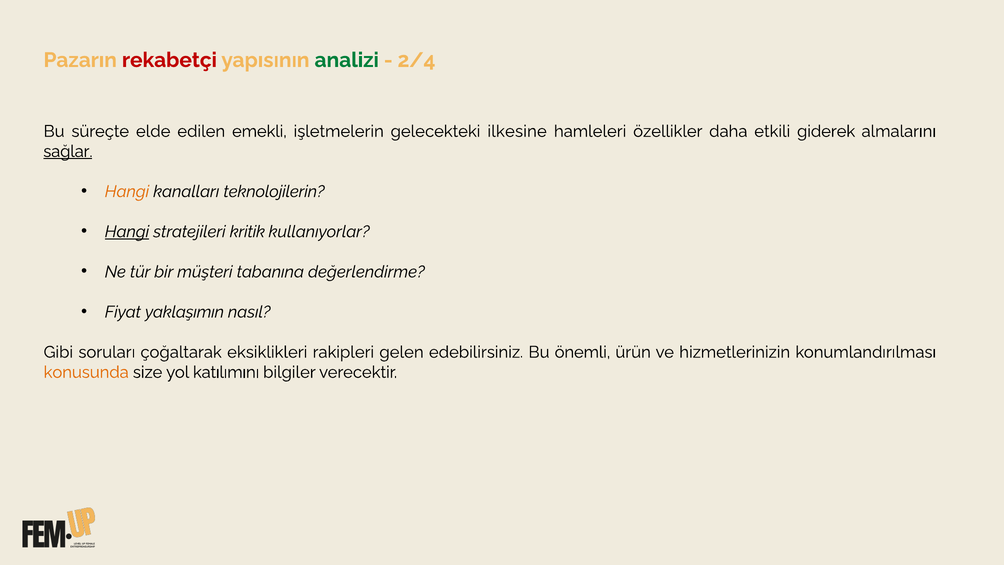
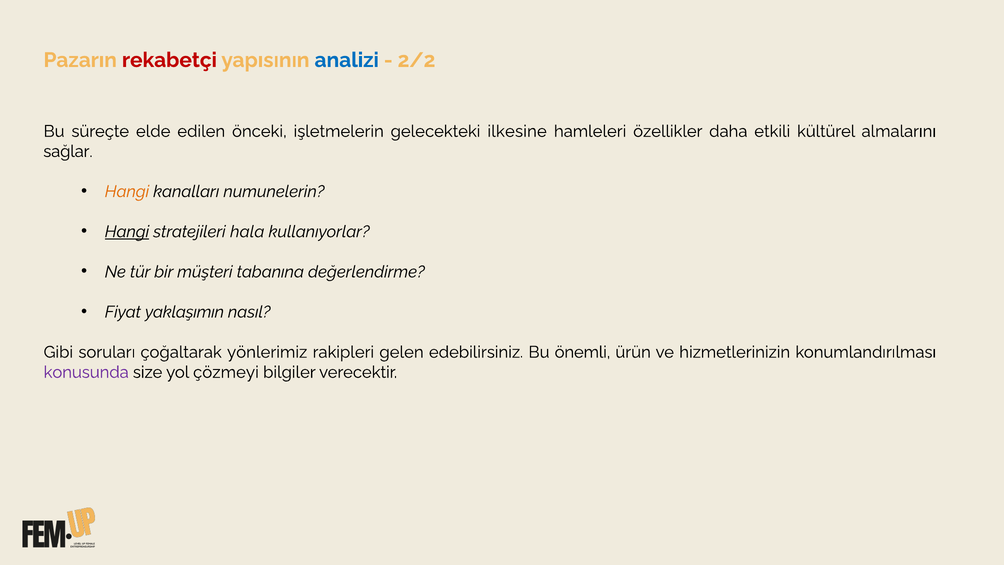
analizi colour: green -> blue
2/4: 2/4 -> 2/2
emekli: emekli -> önceki
giderek: giderek -> kültürel
sağlar underline: present -> none
teknolojilerin: teknolojilerin -> numunelerin
kritik: kritik -> hala
eksiklikleri: eksiklikleri -> yönlerimiz
konusunda colour: orange -> purple
katılımını: katılımını -> çözmeyi
